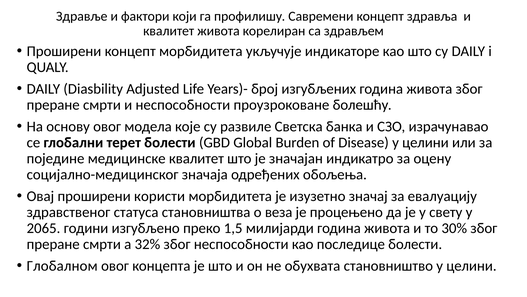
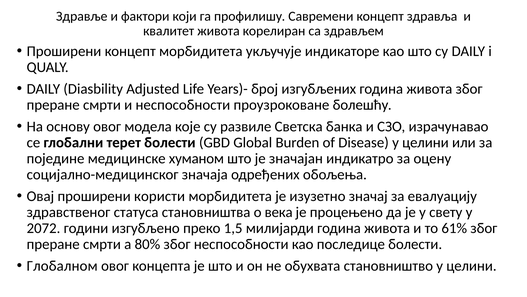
медицинске квалитет: квалитет -> хуманом
веза: веза -> века
2065: 2065 -> 2072
30%: 30% -> 61%
32%: 32% -> 80%
